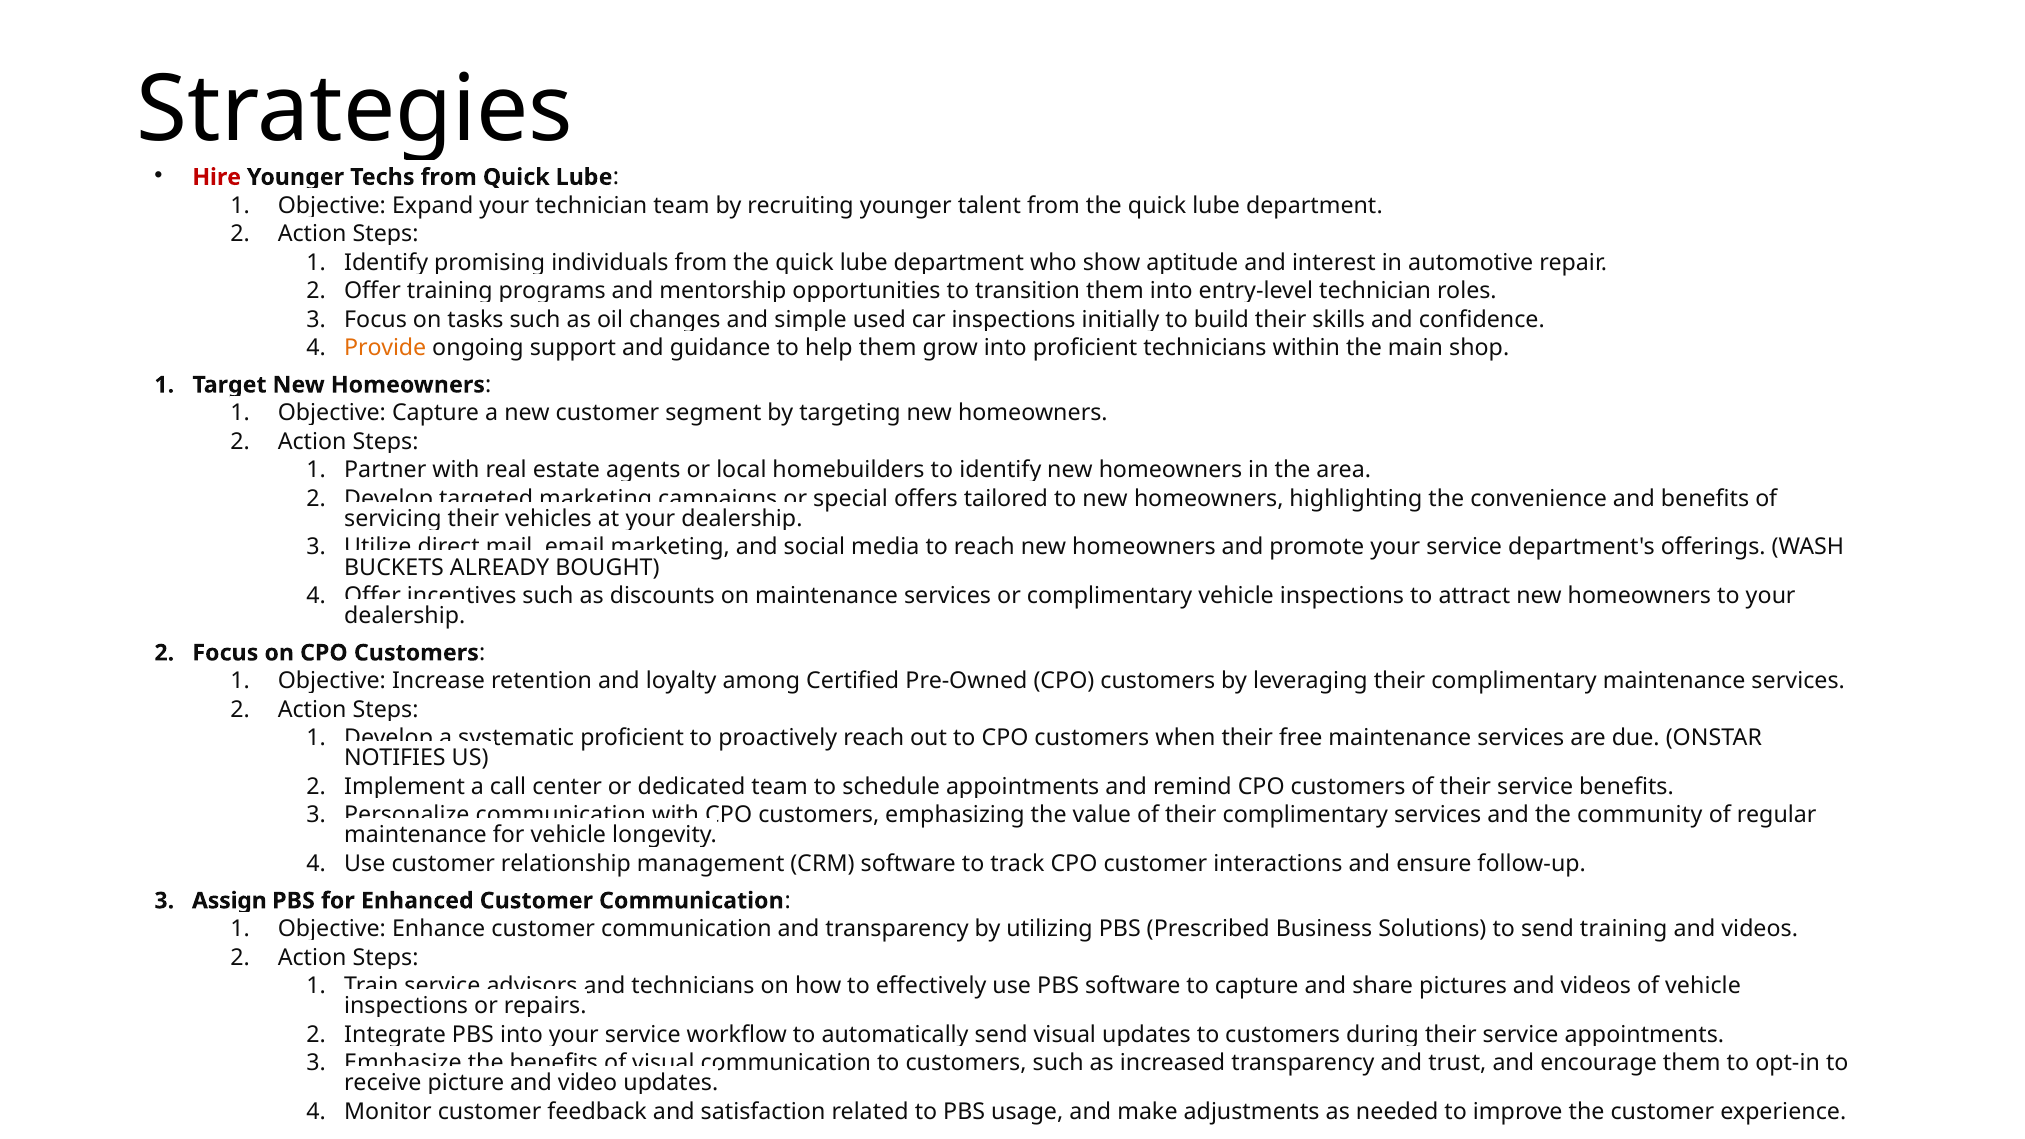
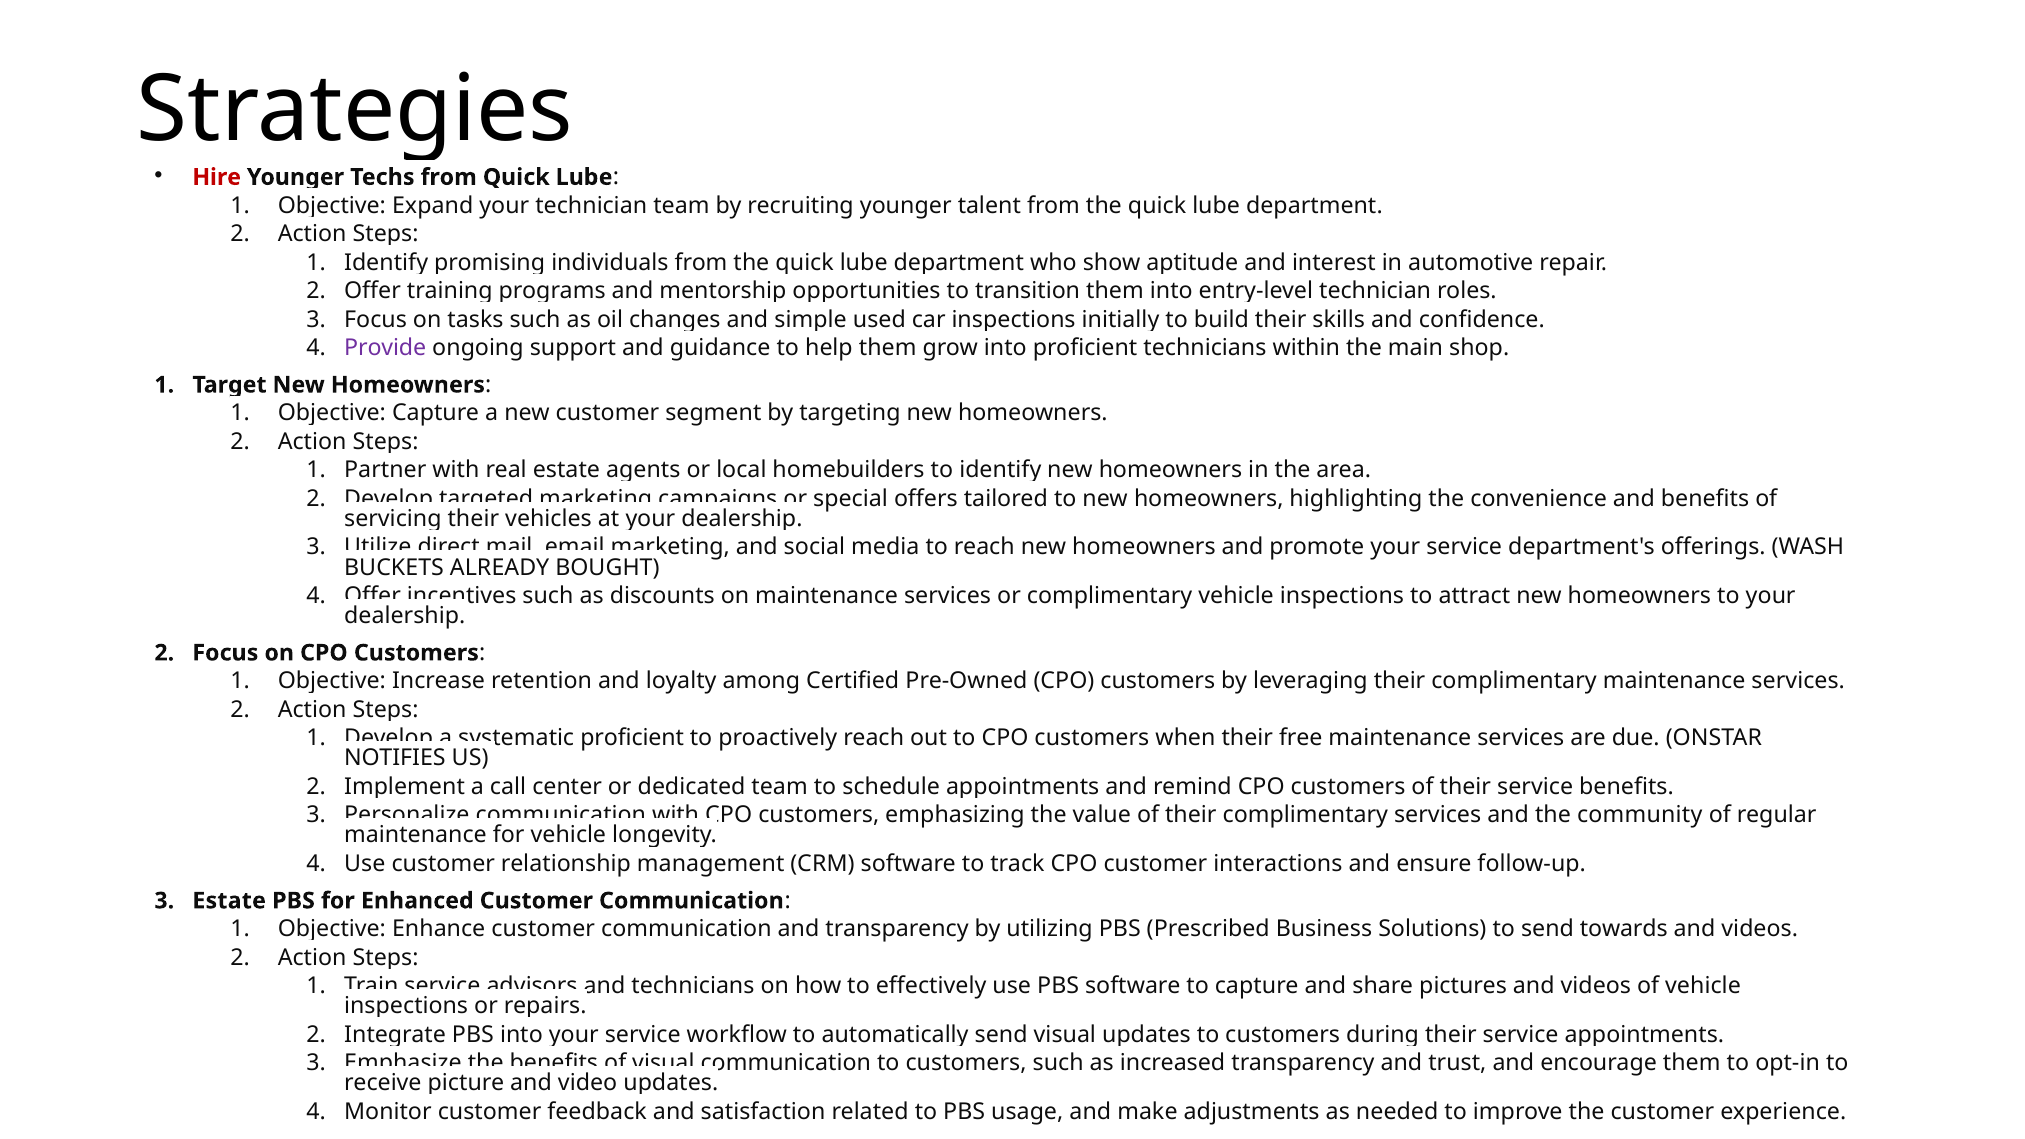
Provide colour: orange -> purple
Assign at (229, 901): Assign -> Estate
send training: training -> towards
